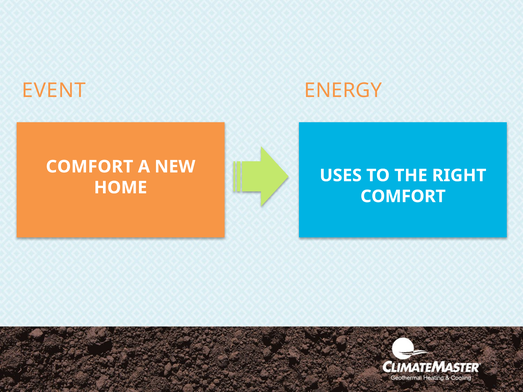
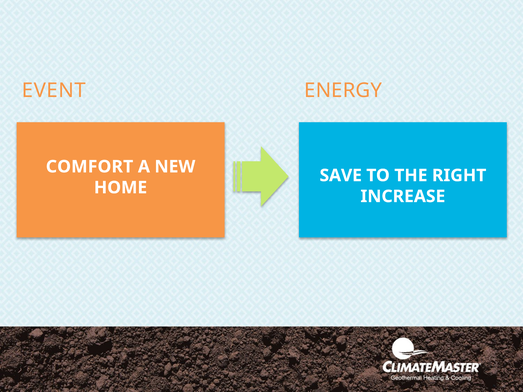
USES: USES -> SAVE
COMFORT at (403, 197): COMFORT -> INCREASE
